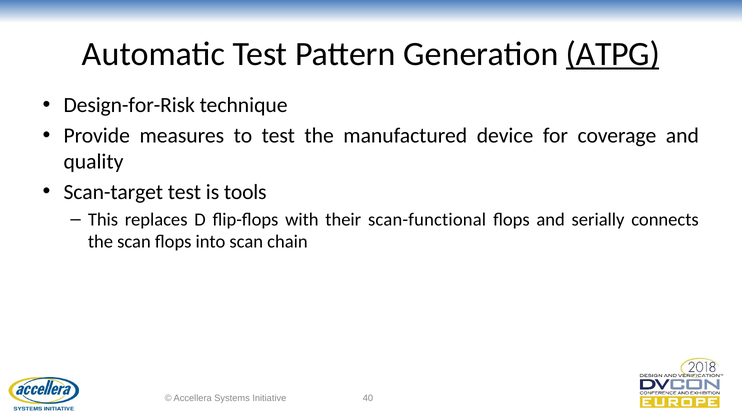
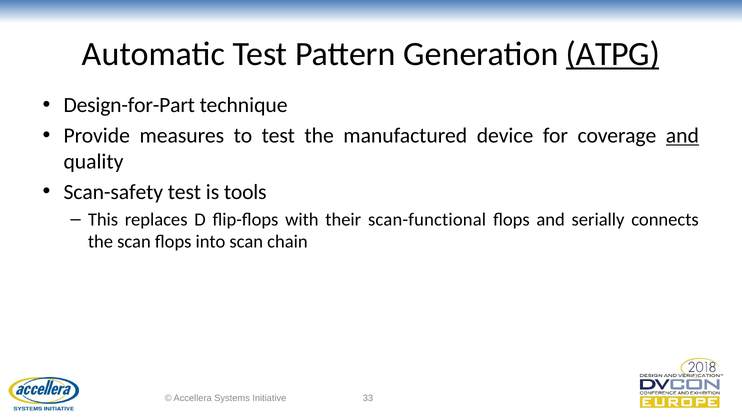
Design-for-Risk: Design-for-Risk -> Design-for-Part
and at (682, 136) underline: none -> present
Scan-target: Scan-target -> Scan-safety
40: 40 -> 33
